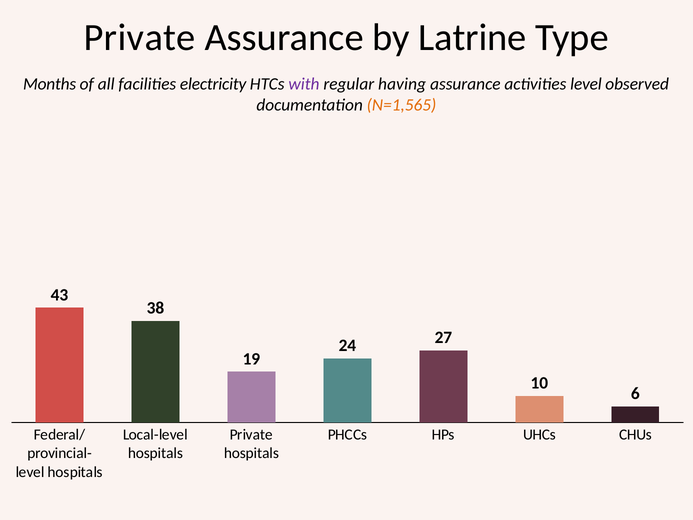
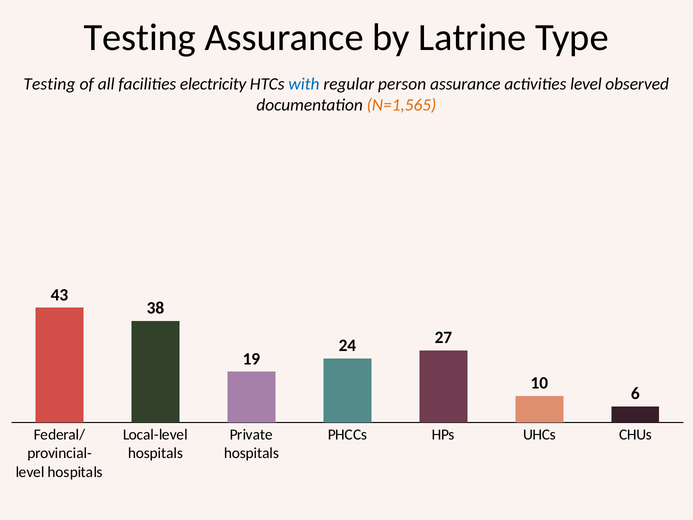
Private at (140, 37): Private -> Testing
Months at (50, 84): Months -> Testing
with colour: purple -> blue
having: having -> person
